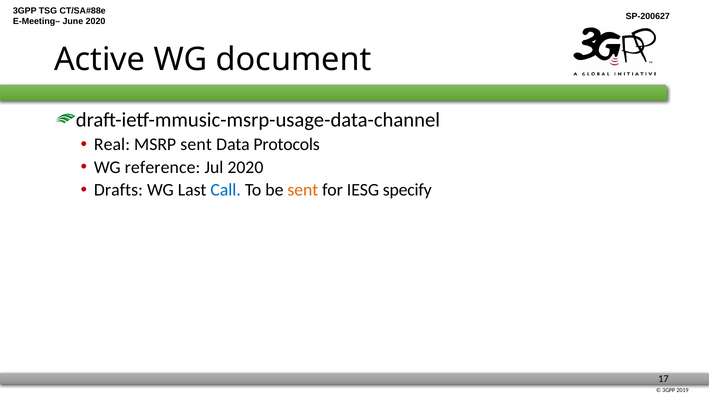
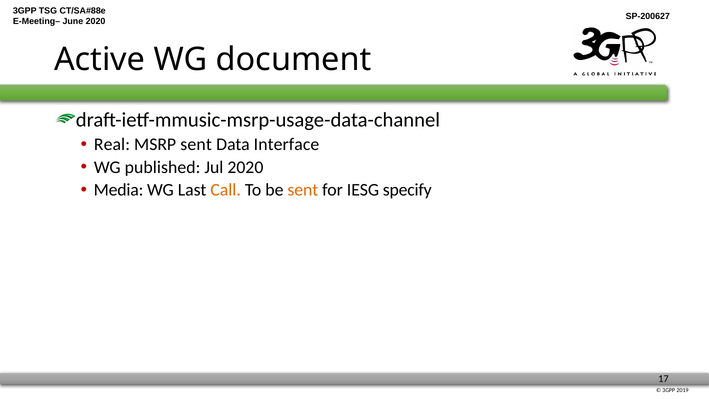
Protocols: Protocols -> Interface
reference: reference -> published
Drafts: Drafts -> Media
Call colour: blue -> orange
